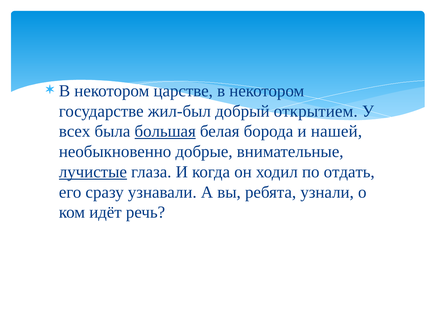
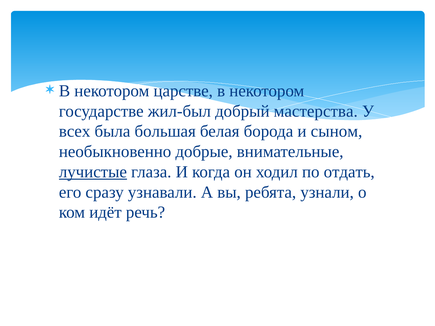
открытием: открытием -> мастерства
большая underline: present -> none
нашей: нашей -> сыном
